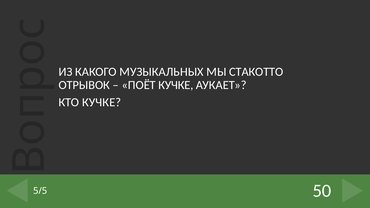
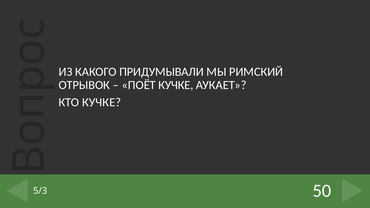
МУЗЫКАЛЬНЫХ: МУЗЫКАЛЬНЫХ -> ПРИДУМЫВАЛИ
СТАКОТТО: СТАКОТТО -> РИМСКИЙ
5/5: 5/5 -> 5/3
